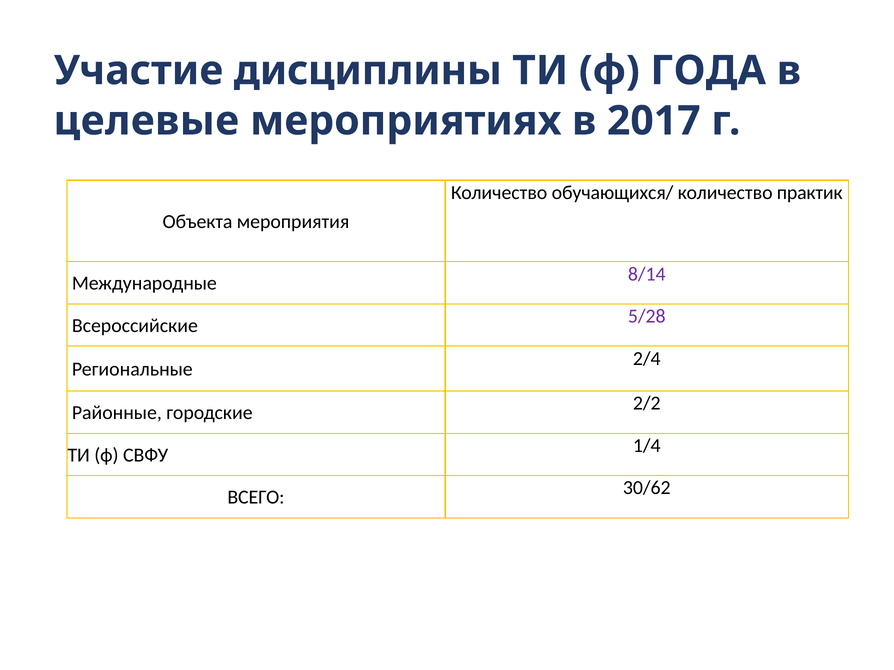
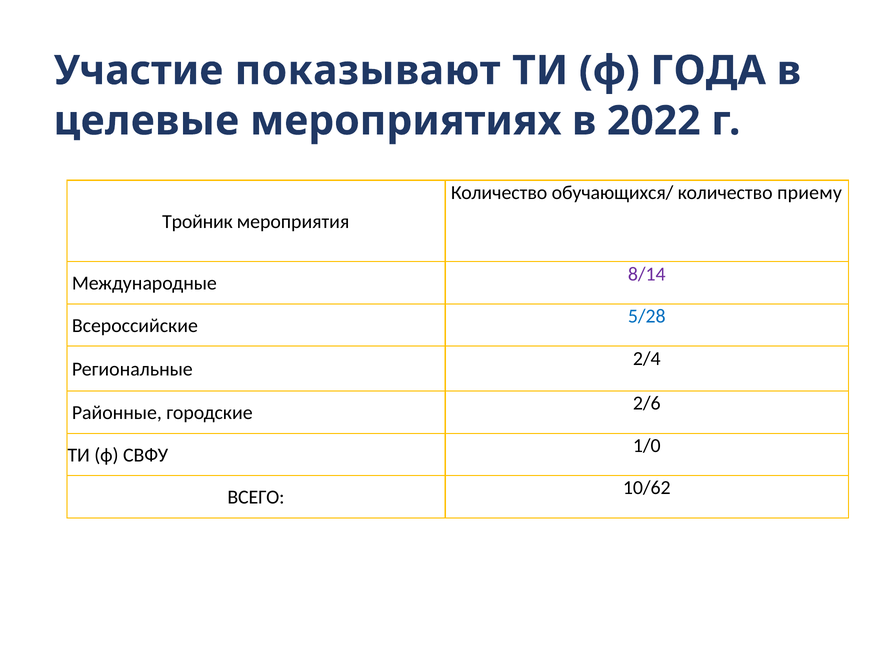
дисциплины: дисциплины -> показывают
2017: 2017 -> 2022
практик: практик -> приему
Объекта: Объекта -> Тройник
5/28 colour: purple -> blue
2/2: 2/2 -> 2/6
1/4: 1/4 -> 1/0
30/62: 30/62 -> 10/62
